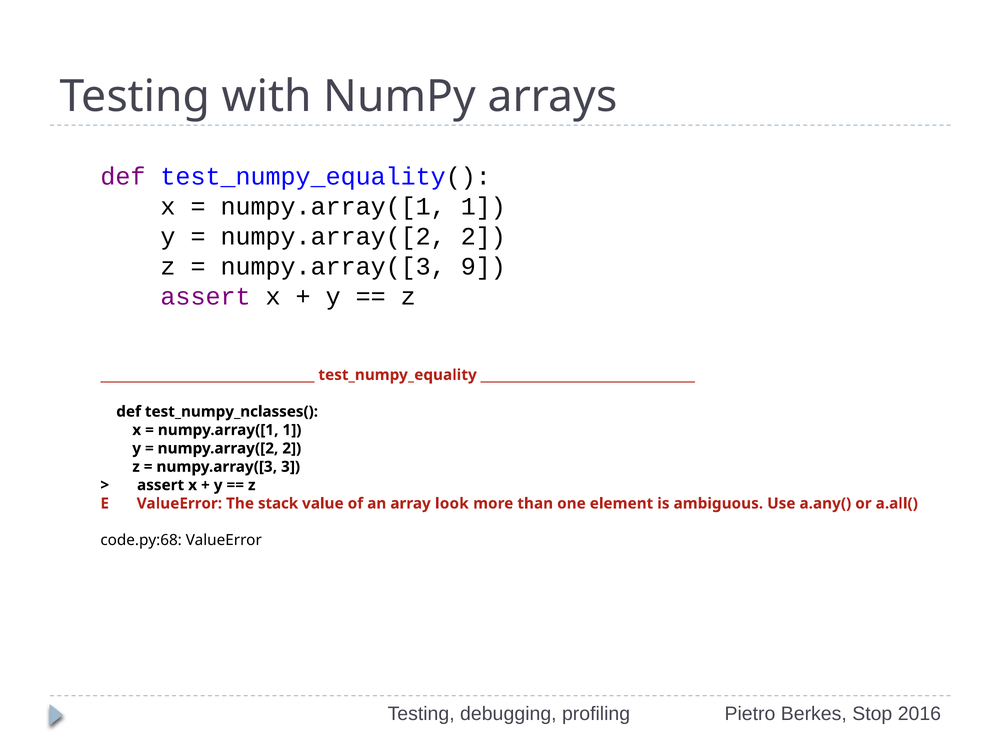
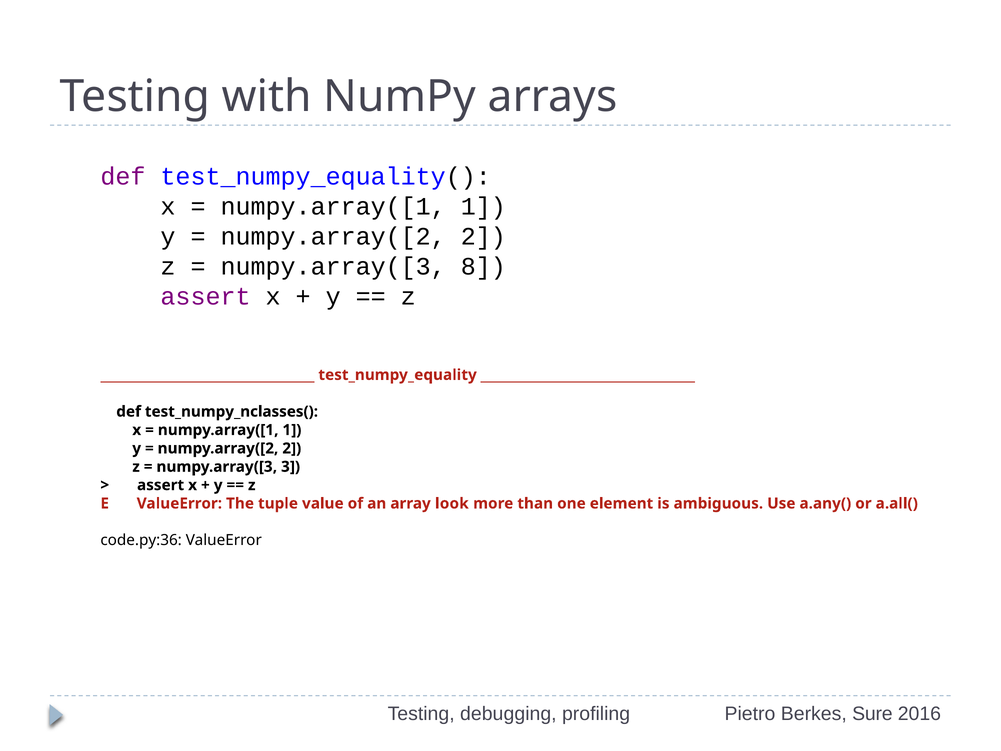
9: 9 -> 8
stack: stack -> tuple
code.py:68: code.py:68 -> code.py:36
Stop: Stop -> Sure
